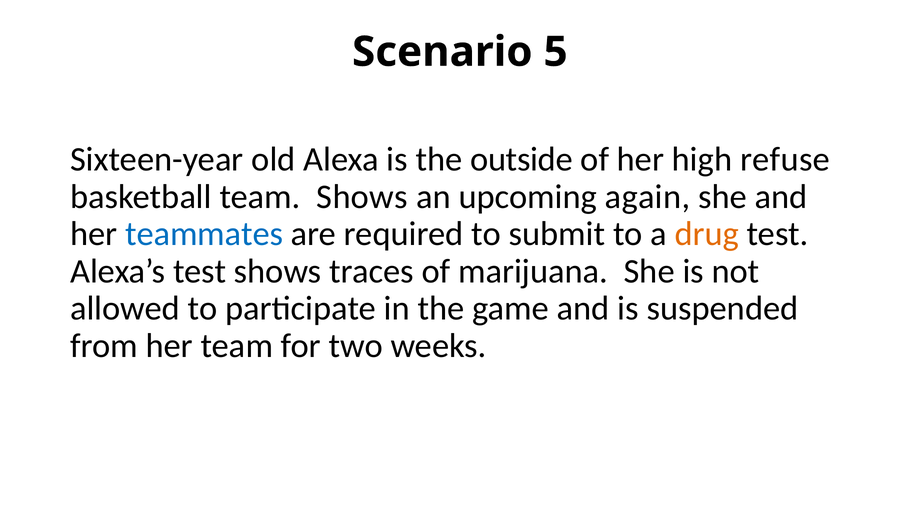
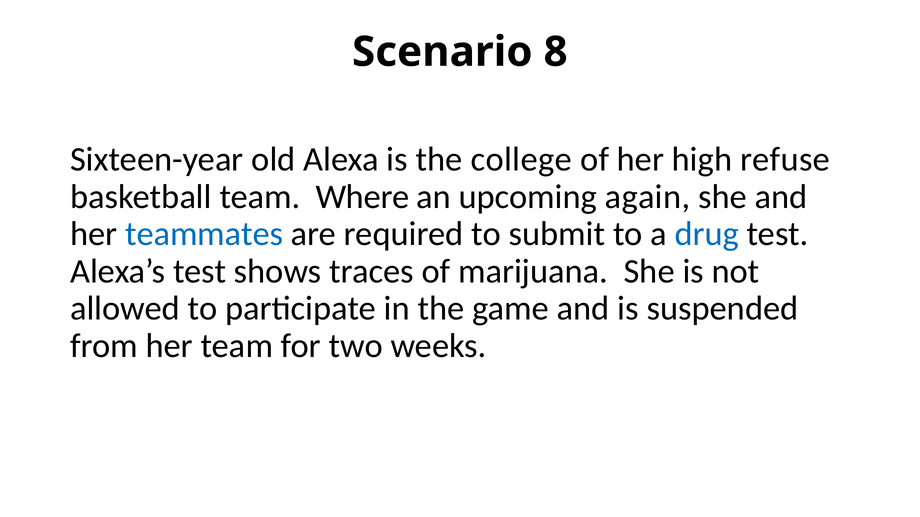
5: 5 -> 8
outside: outside -> college
team Shows: Shows -> Where
drug colour: orange -> blue
